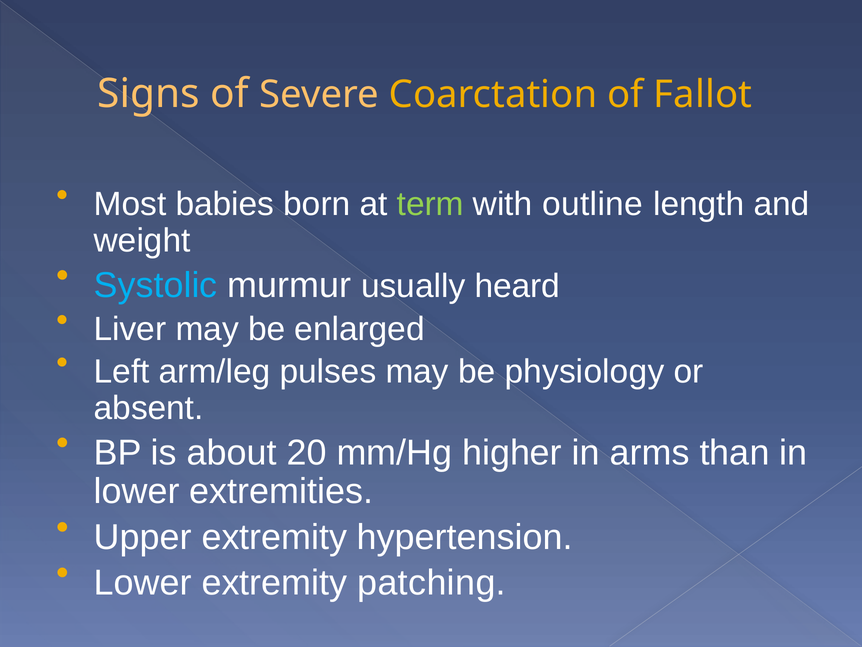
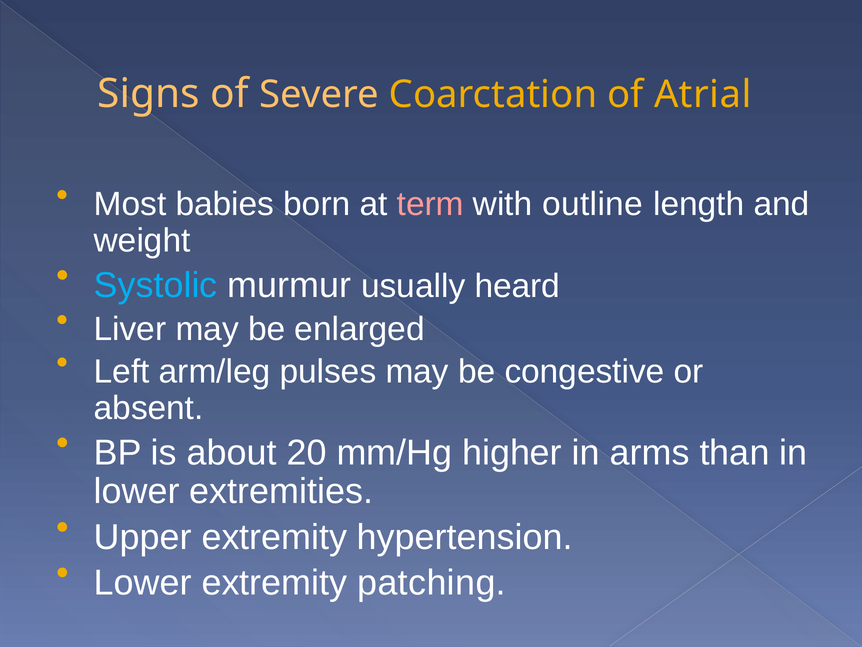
Fallot: Fallot -> Atrial
term colour: light green -> pink
physiology: physiology -> congestive
